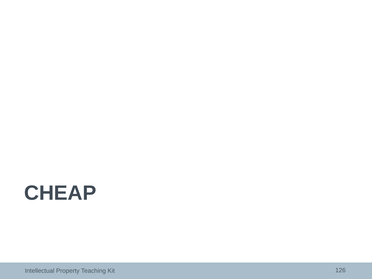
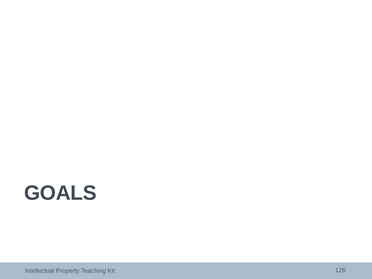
CHEAP: CHEAP -> GOALS
